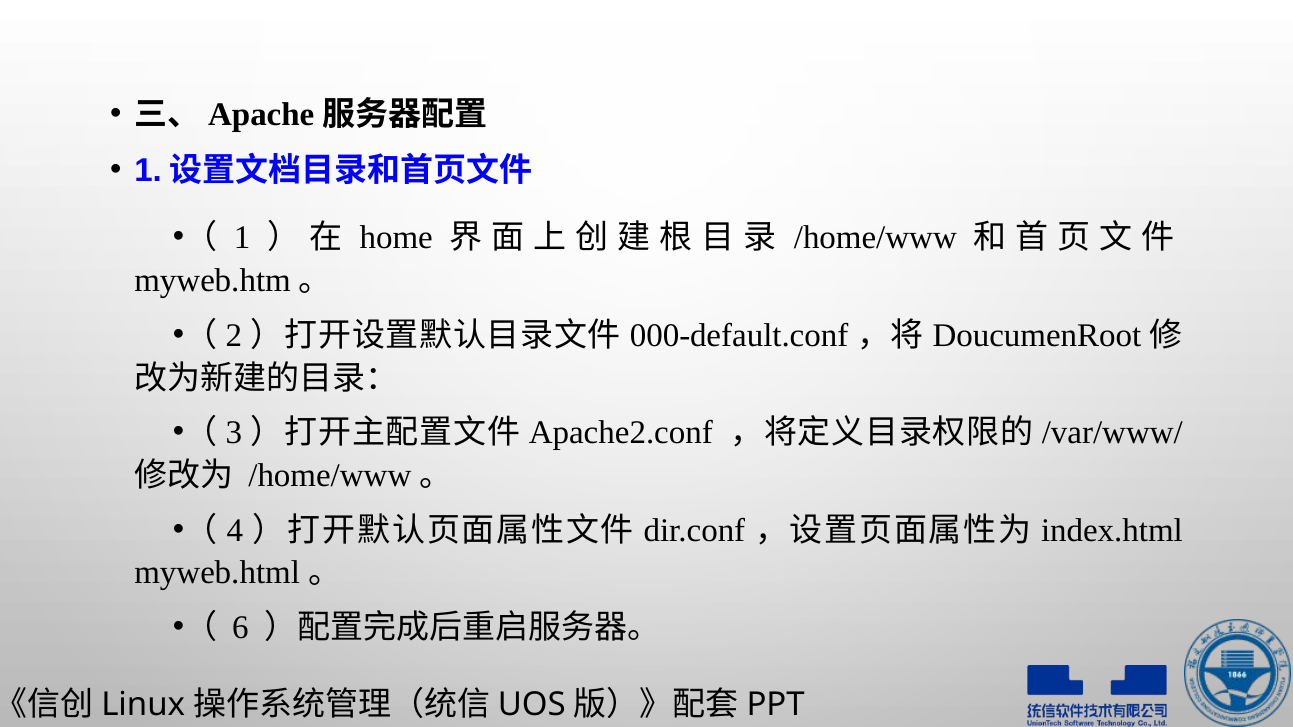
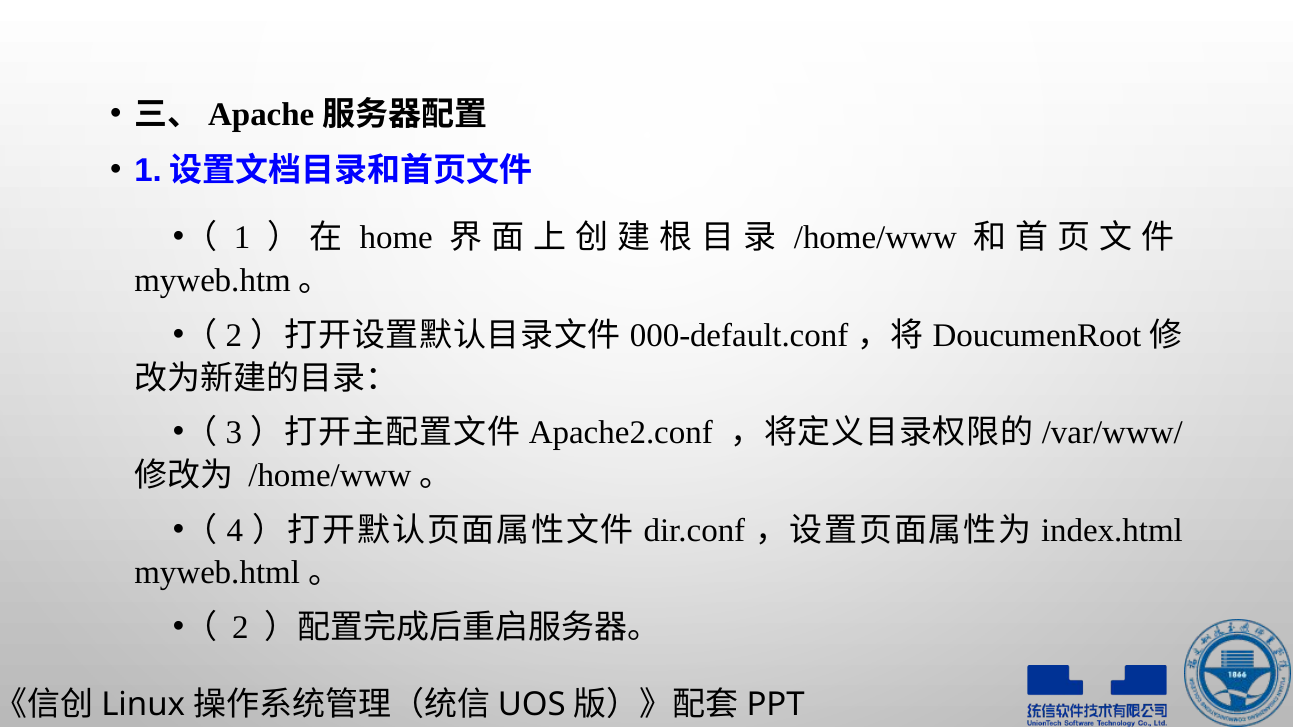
6 at (240, 628): 6 -> 2
